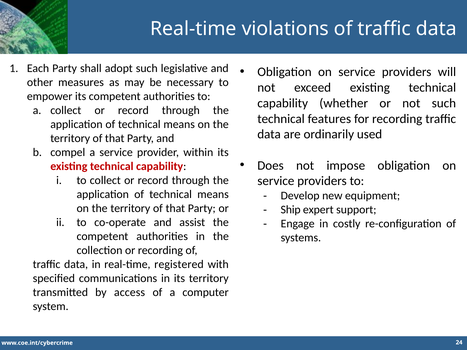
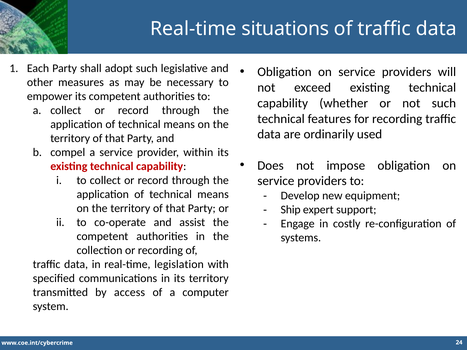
violations: violations -> situations
registered: registered -> legislation
